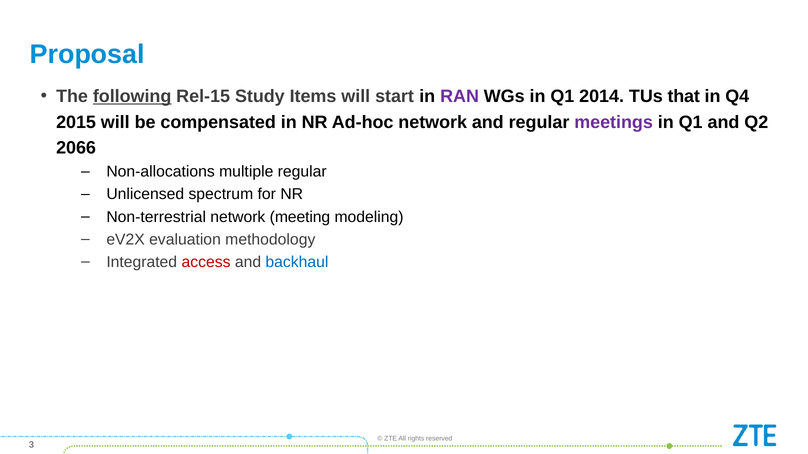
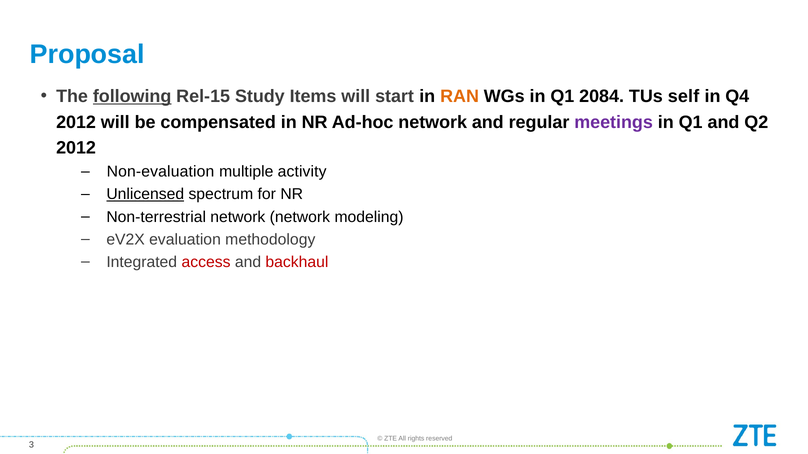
RAN colour: purple -> orange
2014: 2014 -> 2084
that: that -> self
2015 at (76, 122): 2015 -> 2012
2066 at (76, 148): 2066 -> 2012
Non-allocations: Non-allocations -> Non-evaluation
multiple regular: regular -> activity
Unlicensed underline: none -> present
network meeting: meeting -> network
backhaul colour: blue -> red
